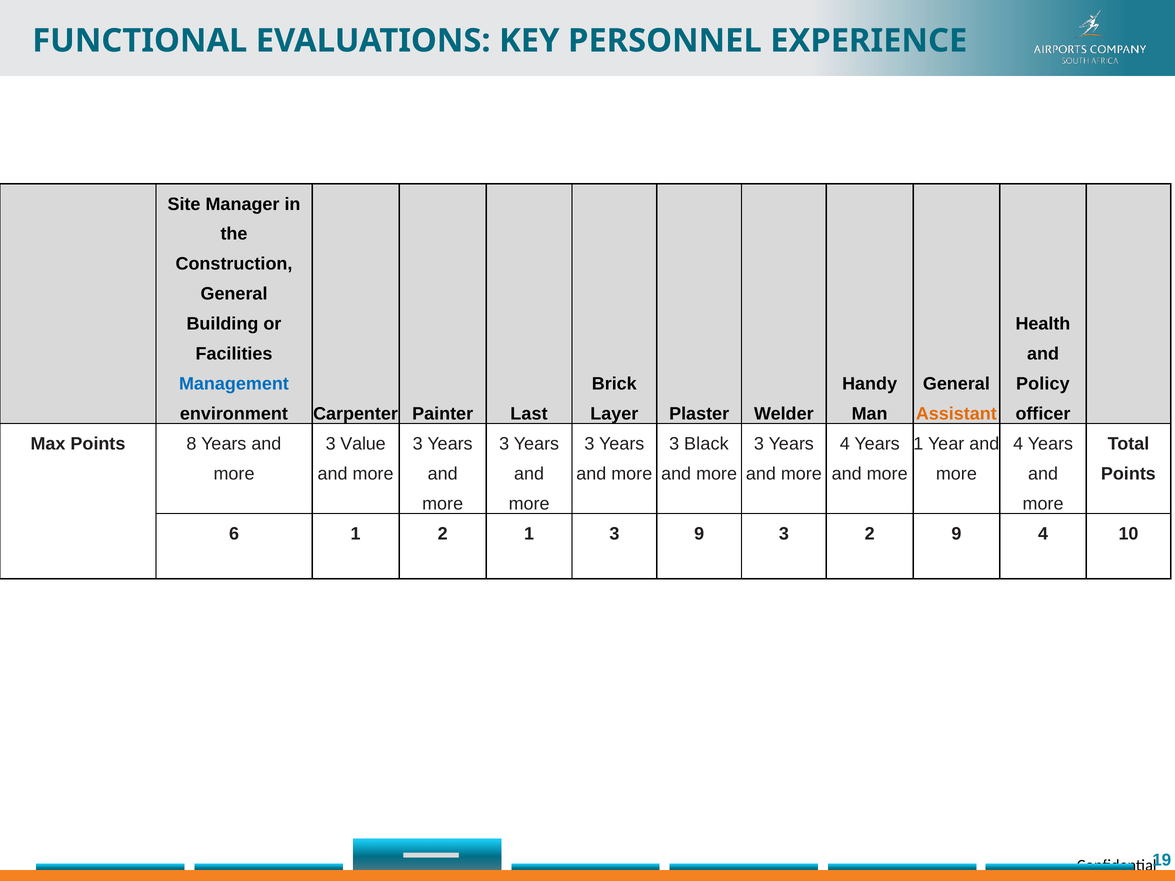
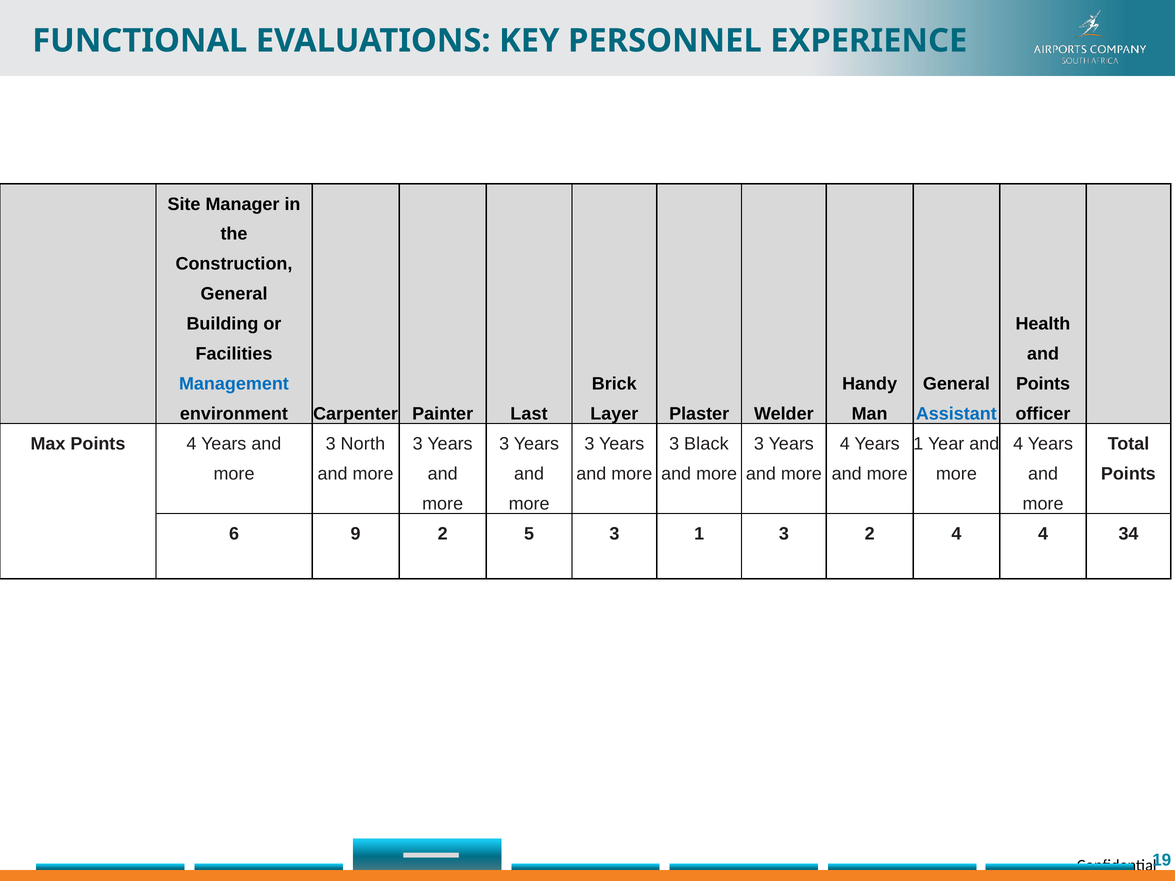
Policy at (1043, 384): Policy -> Points
Assistant colour: orange -> blue
Points 8: 8 -> 4
Value: Value -> North
6 1: 1 -> 9
2 1: 1 -> 5
3 9: 9 -> 1
2 9: 9 -> 4
10: 10 -> 34
